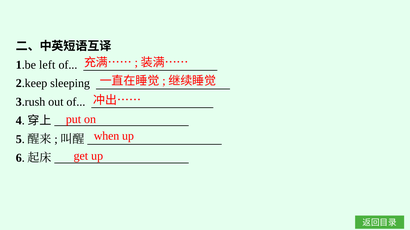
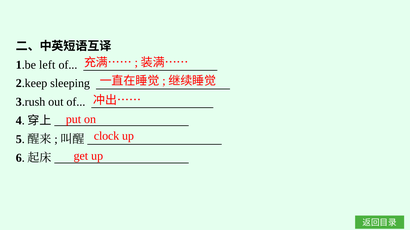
when: when -> clock
